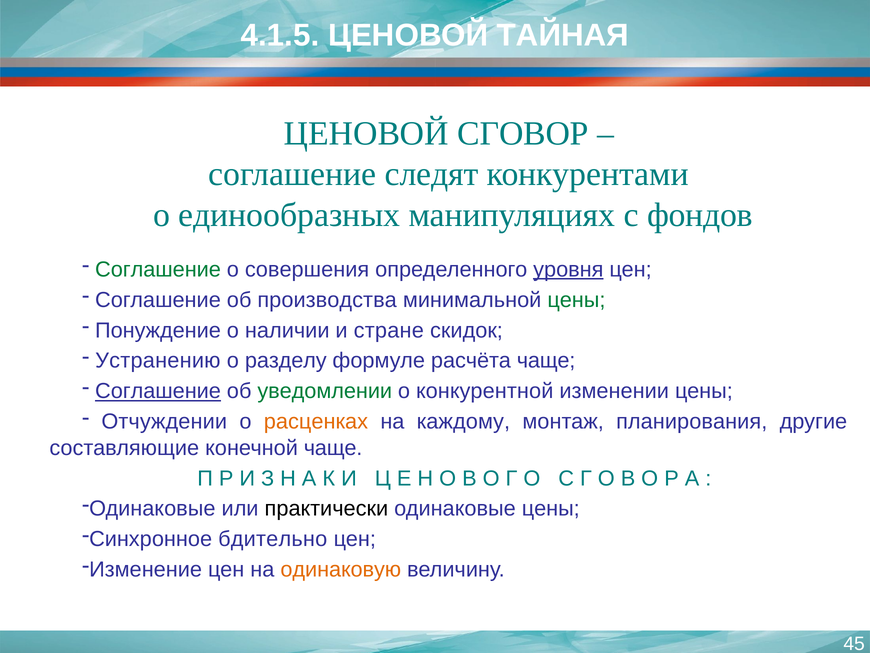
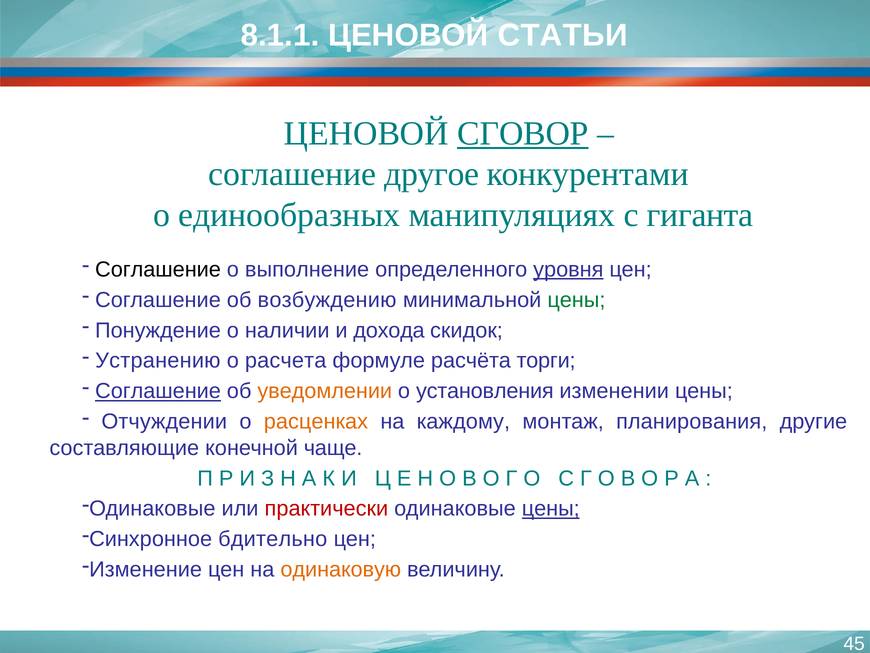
4.1.5: 4.1.5 -> 8.1.1
ТАЙНАЯ: ТАЙНАЯ -> СТАТЬИ
СГОВОР underline: none -> present
следят: следят -> другое
фондов: фондов -> гиганта
Соглашение at (158, 269) colour: green -> black
совершения: совершения -> выполнение
производства: производства -> возбуждению
стране: стране -> дохода
разделу: разделу -> расчета
расчёта чаще: чаще -> торги
уведомлении colour: green -> orange
конкурентной: конкурентной -> установления
практически colour: black -> red
цены at (551, 508) underline: none -> present
